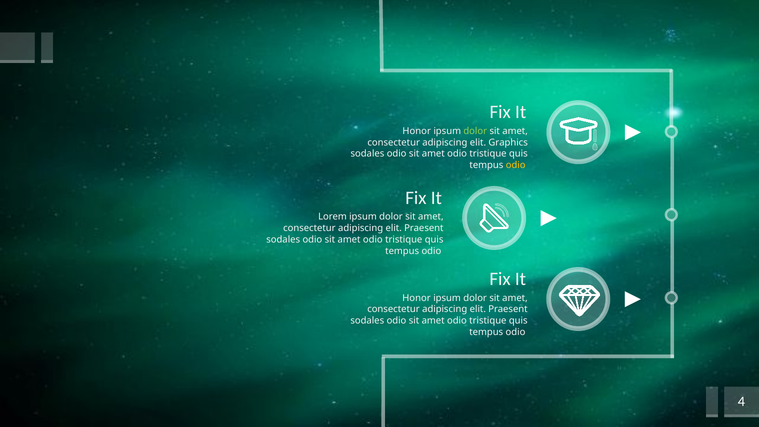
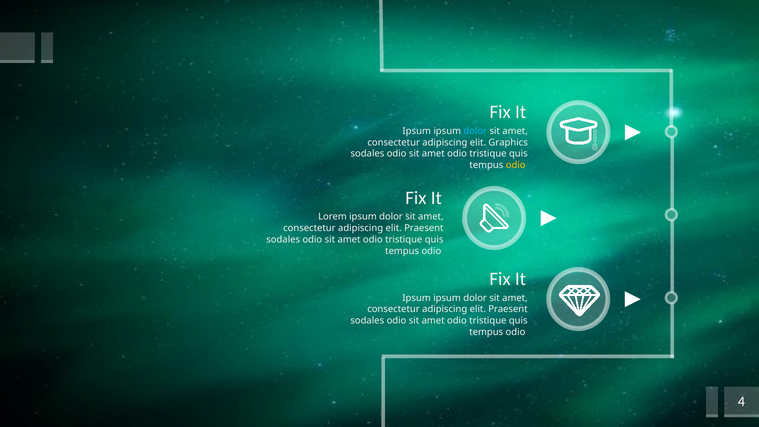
Honor at (417, 131): Honor -> Ipsum
dolor at (475, 131) colour: light green -> light blue
Honor at (417, 298): Honor -> Ipsum
